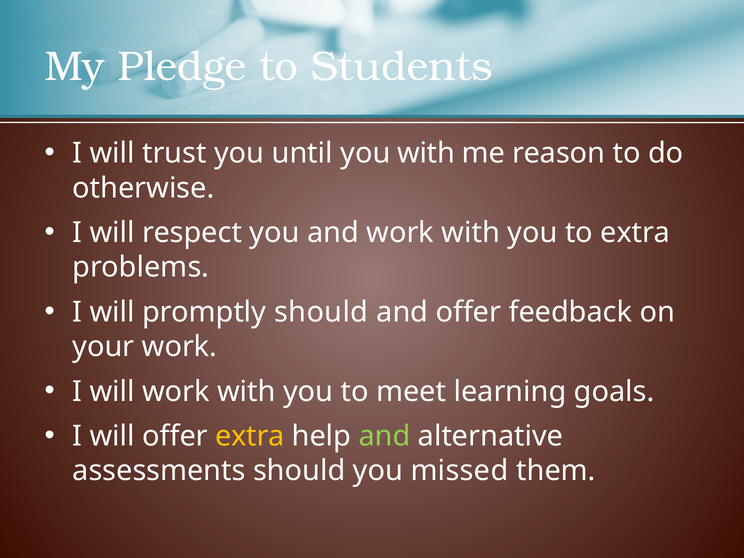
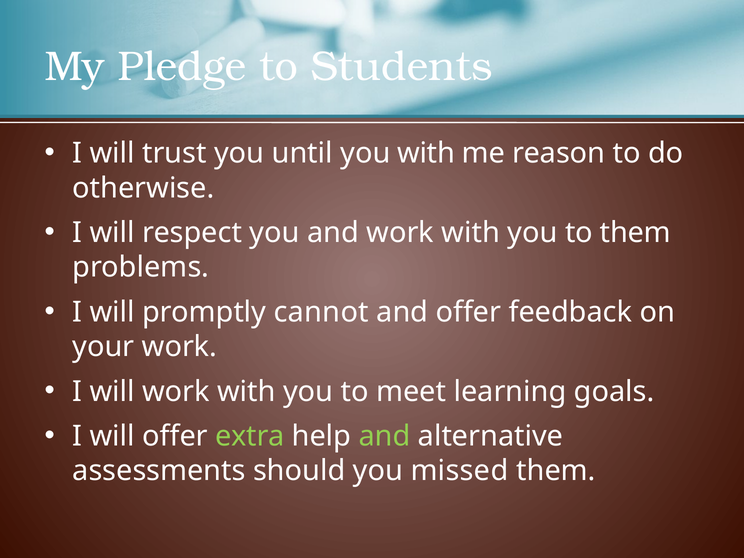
to extra: extra -> them
promptly should: should -> cannot
extra at (250, 436) colour: yellow -> light green
